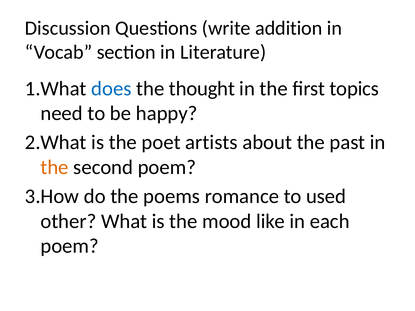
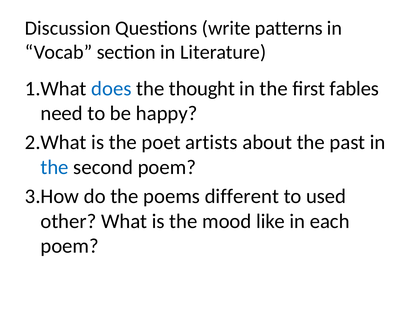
addition: addition -> patterns
topics: topics -> fables
the at (55, 167) colour: orange -> blue
romance: romance -> different
